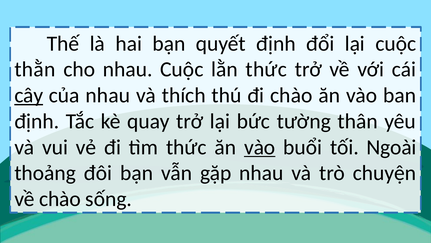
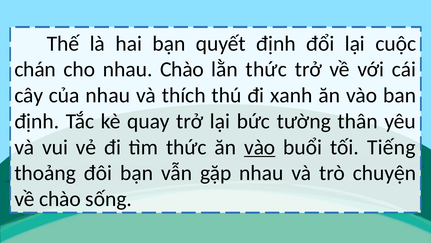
thằn: thằn -> chán
nhau Cuộc: Cuộc -> Chào
cây underline: present -> none
đi chào: chào -> xanh
Ngoài: Ngoài -> Tiếng
